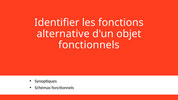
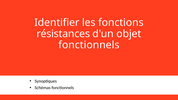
alternative: alternative -> résistances
